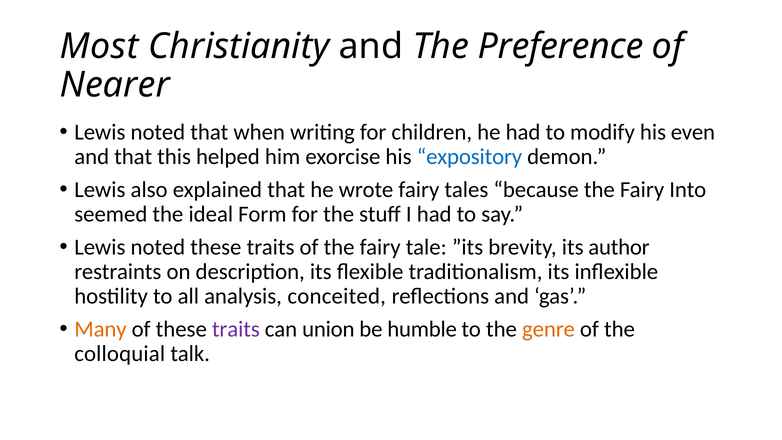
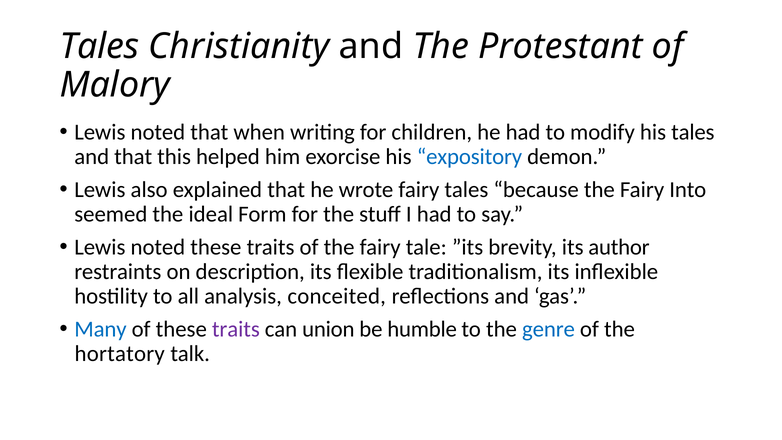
Most at (99, 46): Most -> Tales
Preference: Preference -> Protestant
Nearer: Nearer -> Malory
his even: even -> tales
Many colour: orange -> blue
genre colour: orange -> blue
colloquial: colloquial -> hortatory
